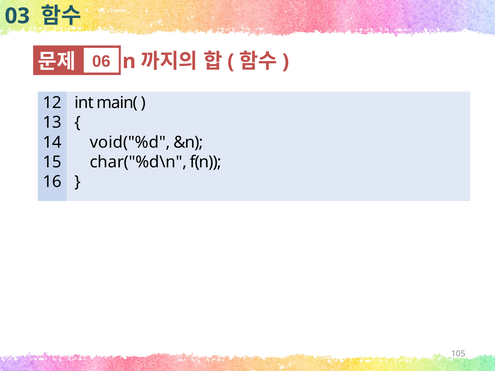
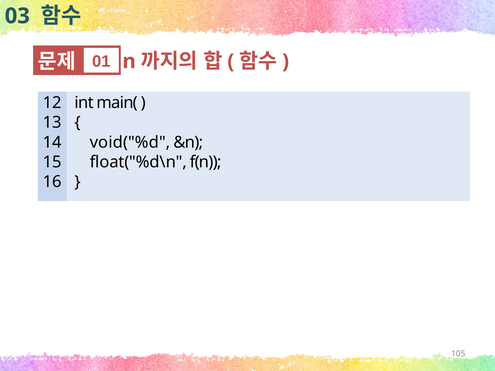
06: 06 -> 01
char("%d\n: char("%d\n -> float("%d\n
